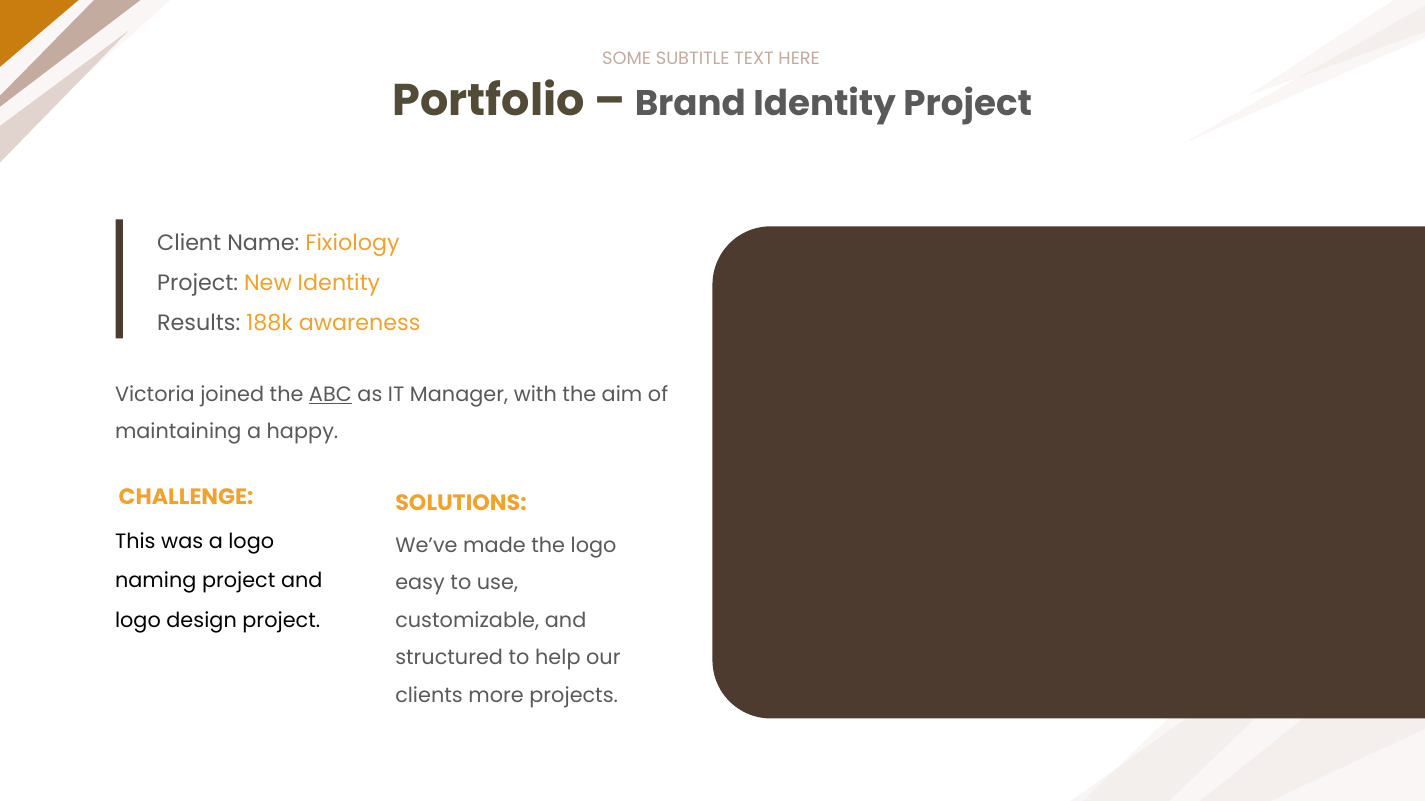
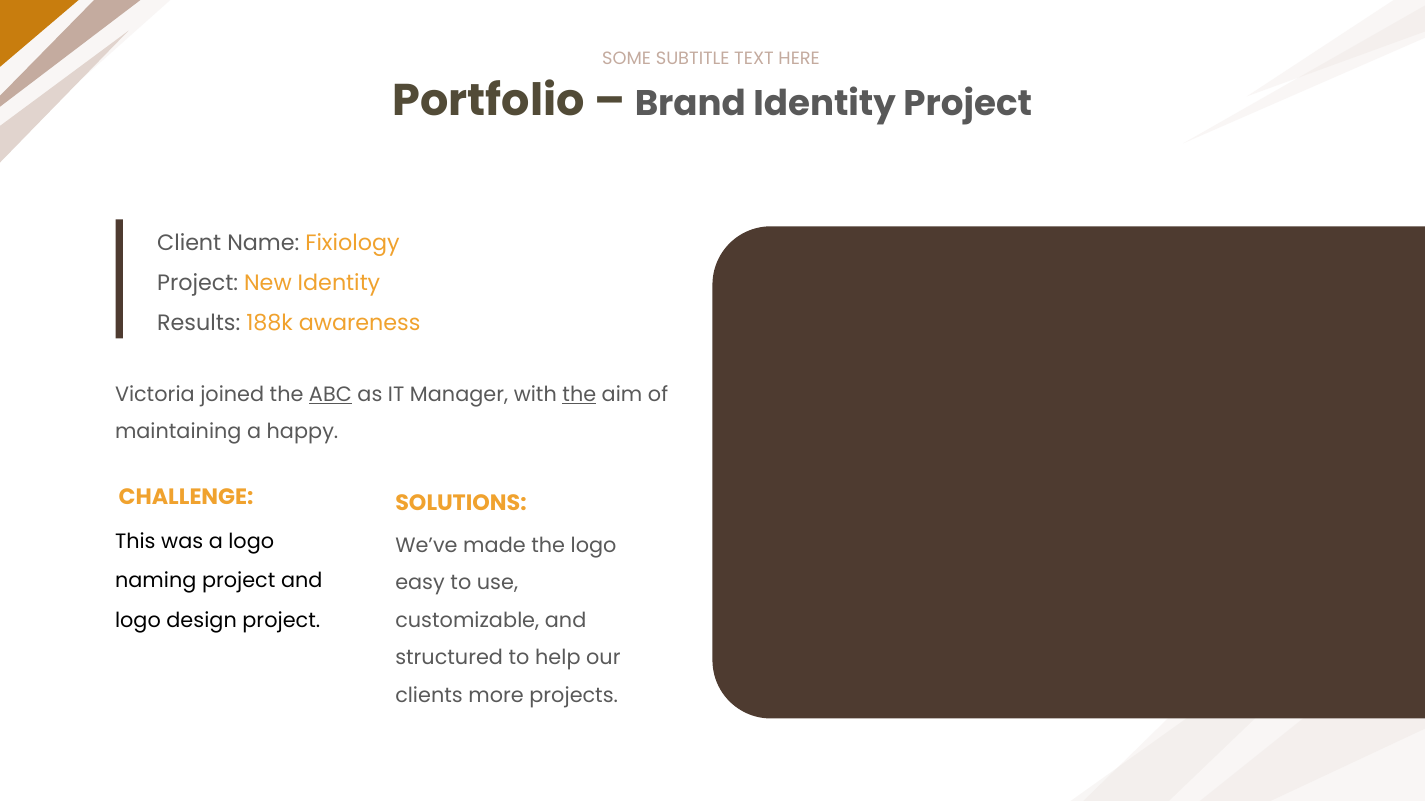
the at (579, 395) underline: none -> present
